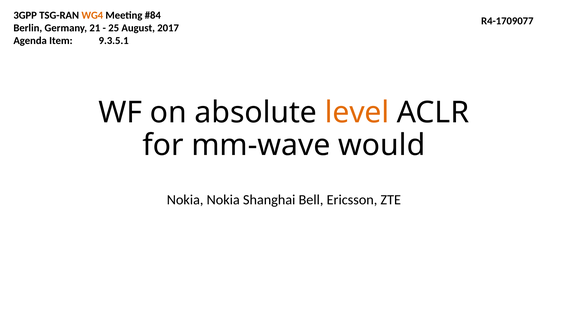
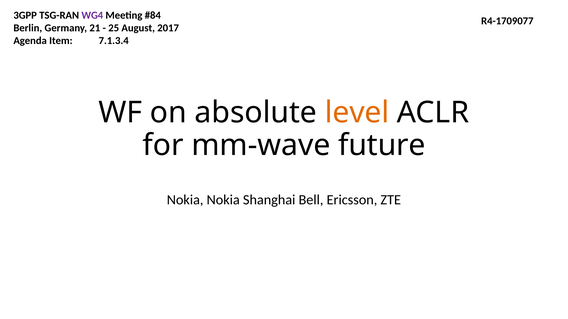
WG4 colour: orange -> purple
9.3.5.1: 9.3.5.1 -> 7.1.3.4
would: would -> future
